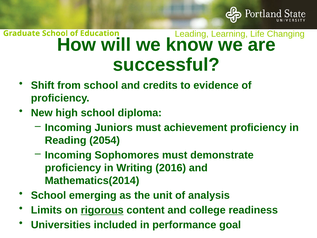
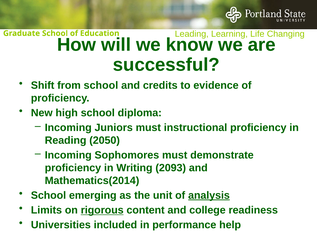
achievement: achievement -> instructional
2054: 2054 -> 2050
2016: 2016 -> 2093
analysis underline: none -> present
goal: goal -> help
